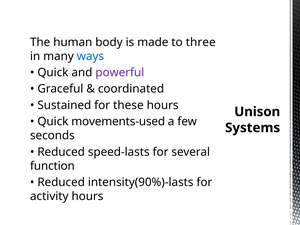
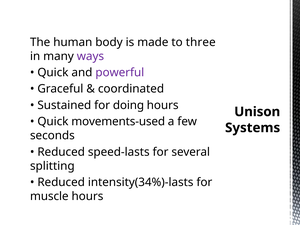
ways colour: blue -> purple
these: these -> doing
function: function -> splitting
intensity(90%)-lasts: intensity(90%)-lasts -> intensity(34%)-lasts
activity: activity -> muscle
